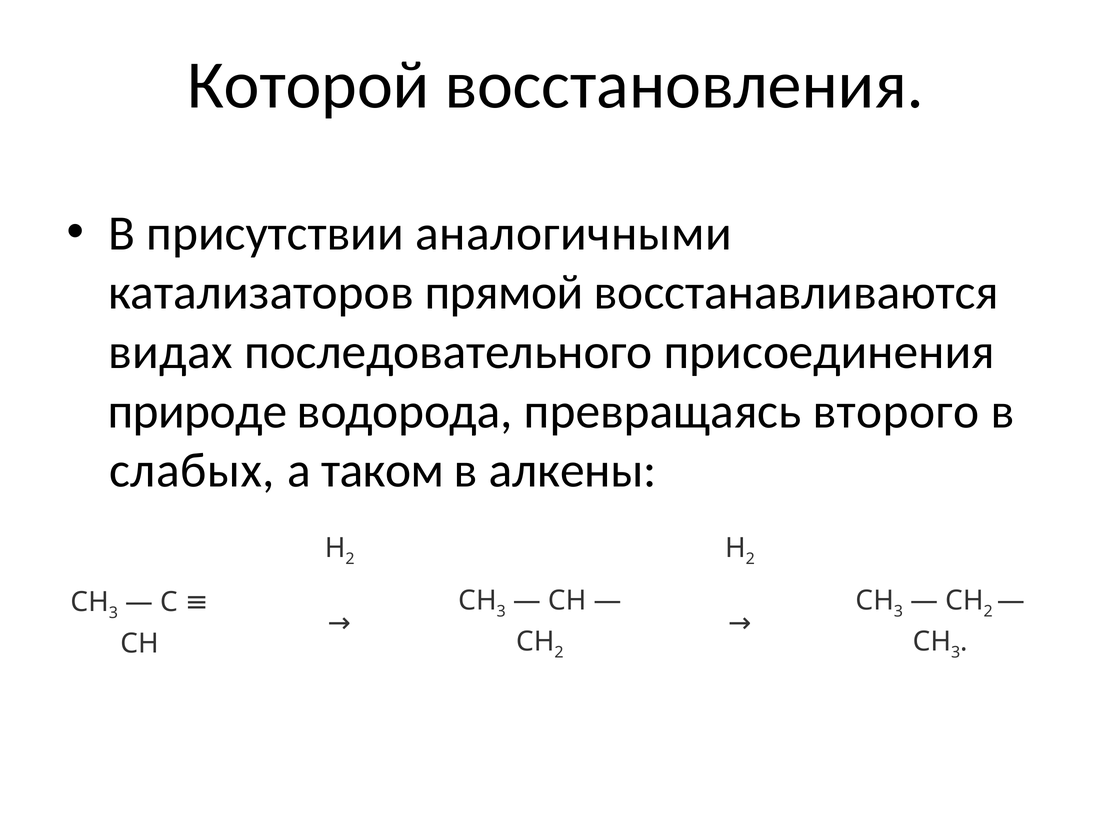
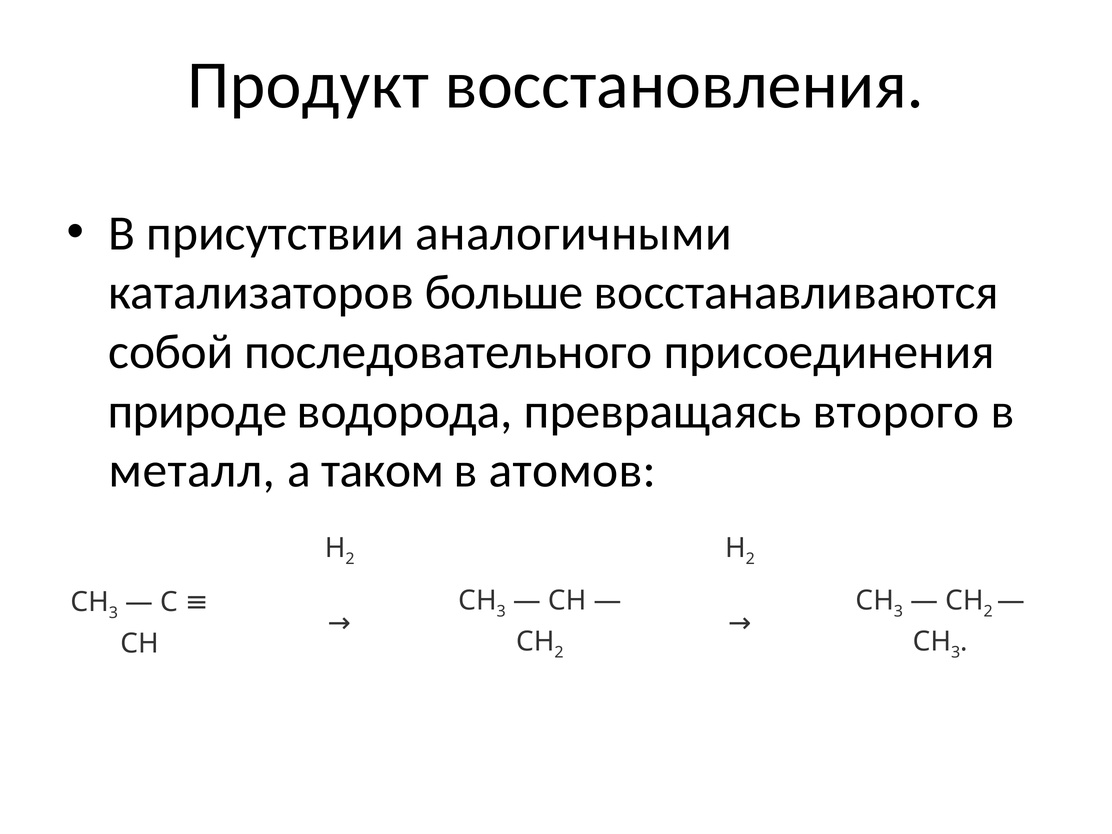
Которой: Которой -> Продукт
прямой: прямой -> больше
видах: видах -> собой
слабых: слабых -> металл
алкены: алкены -> атомов
